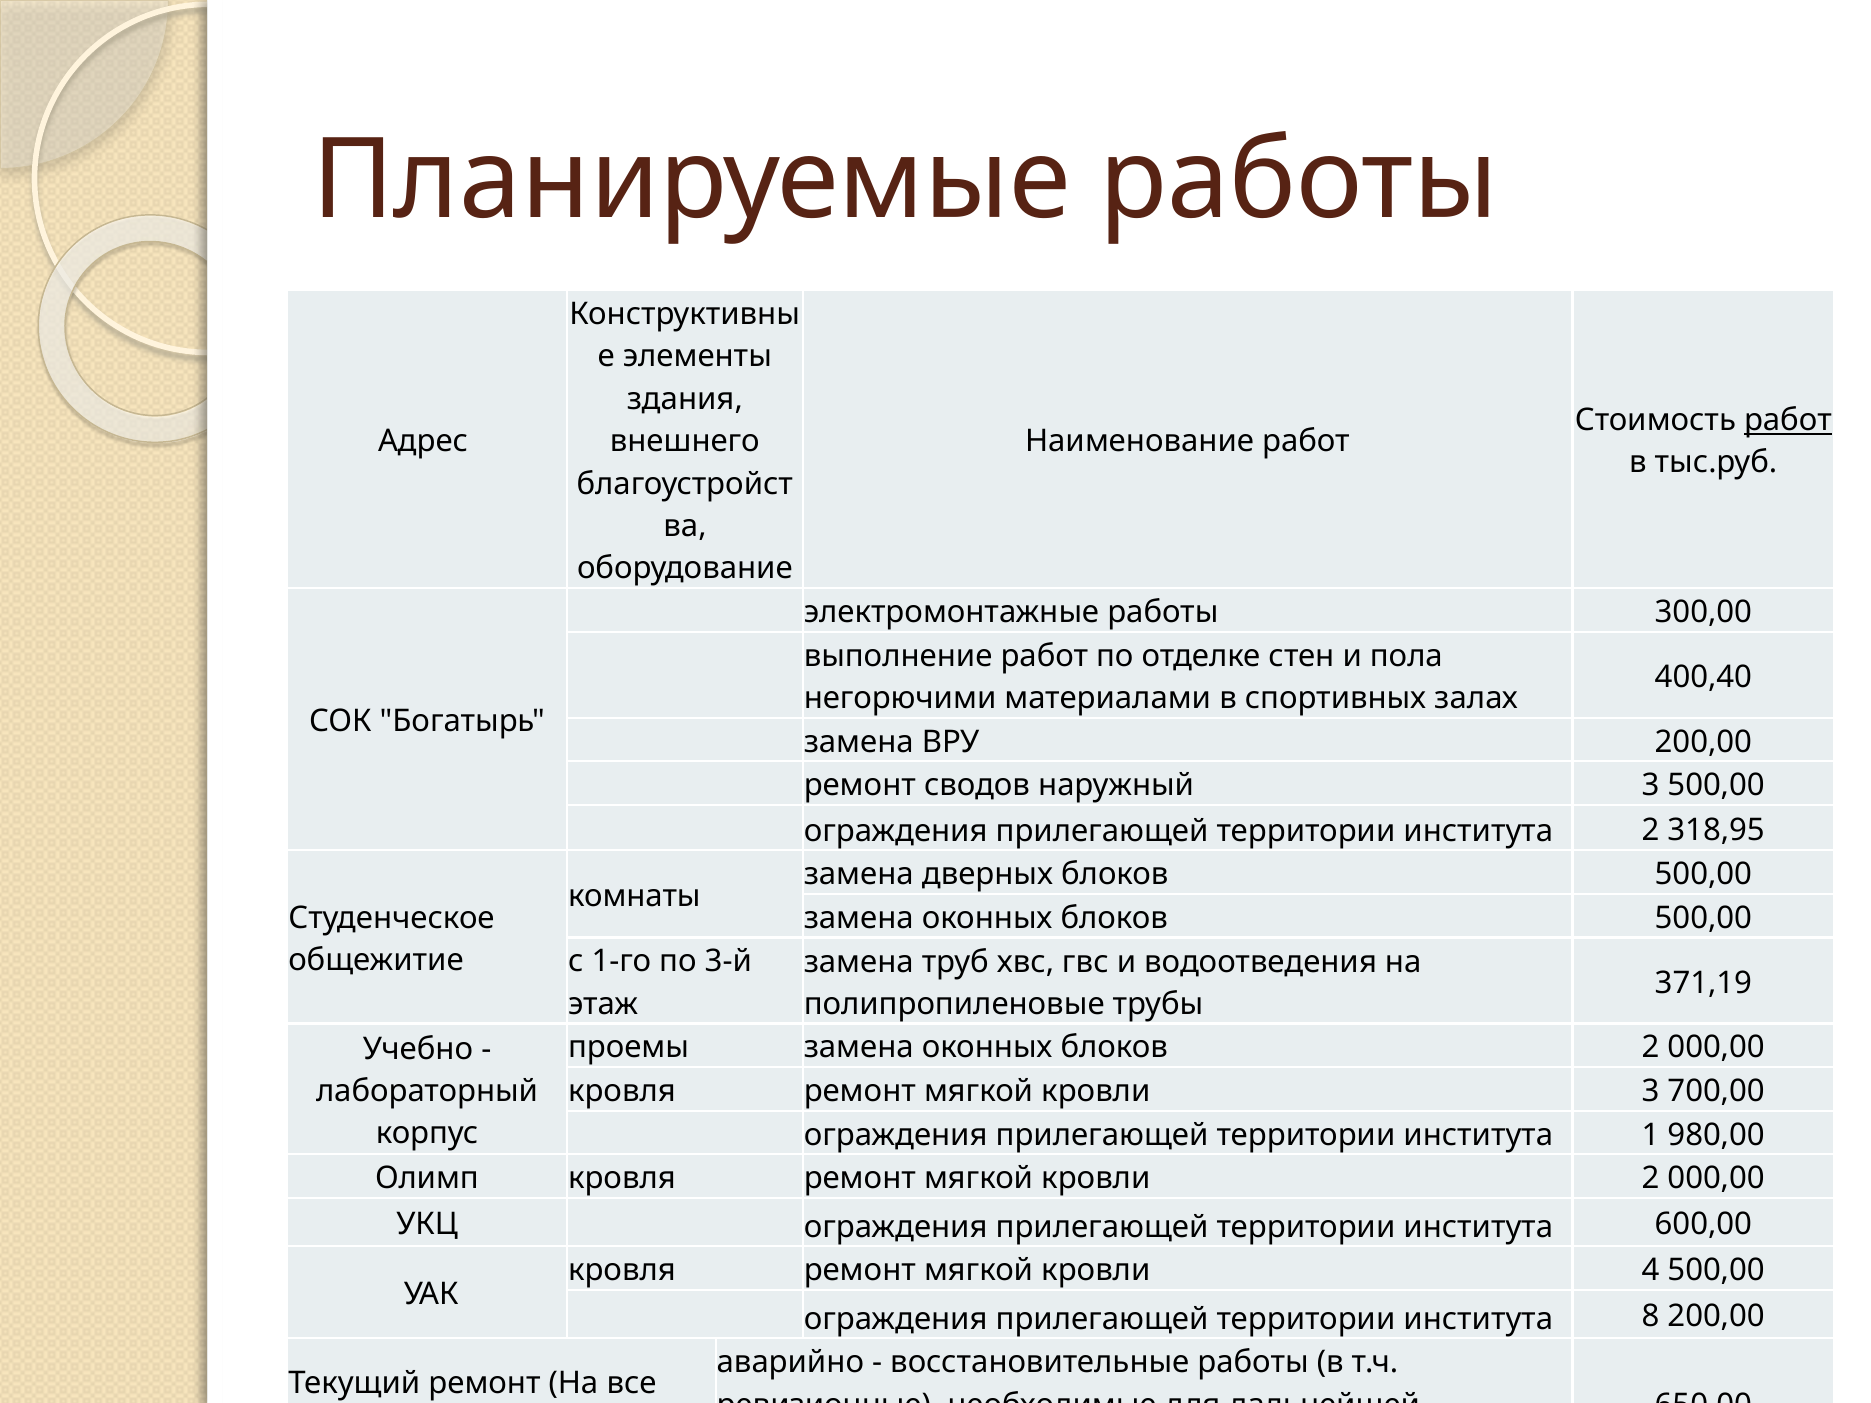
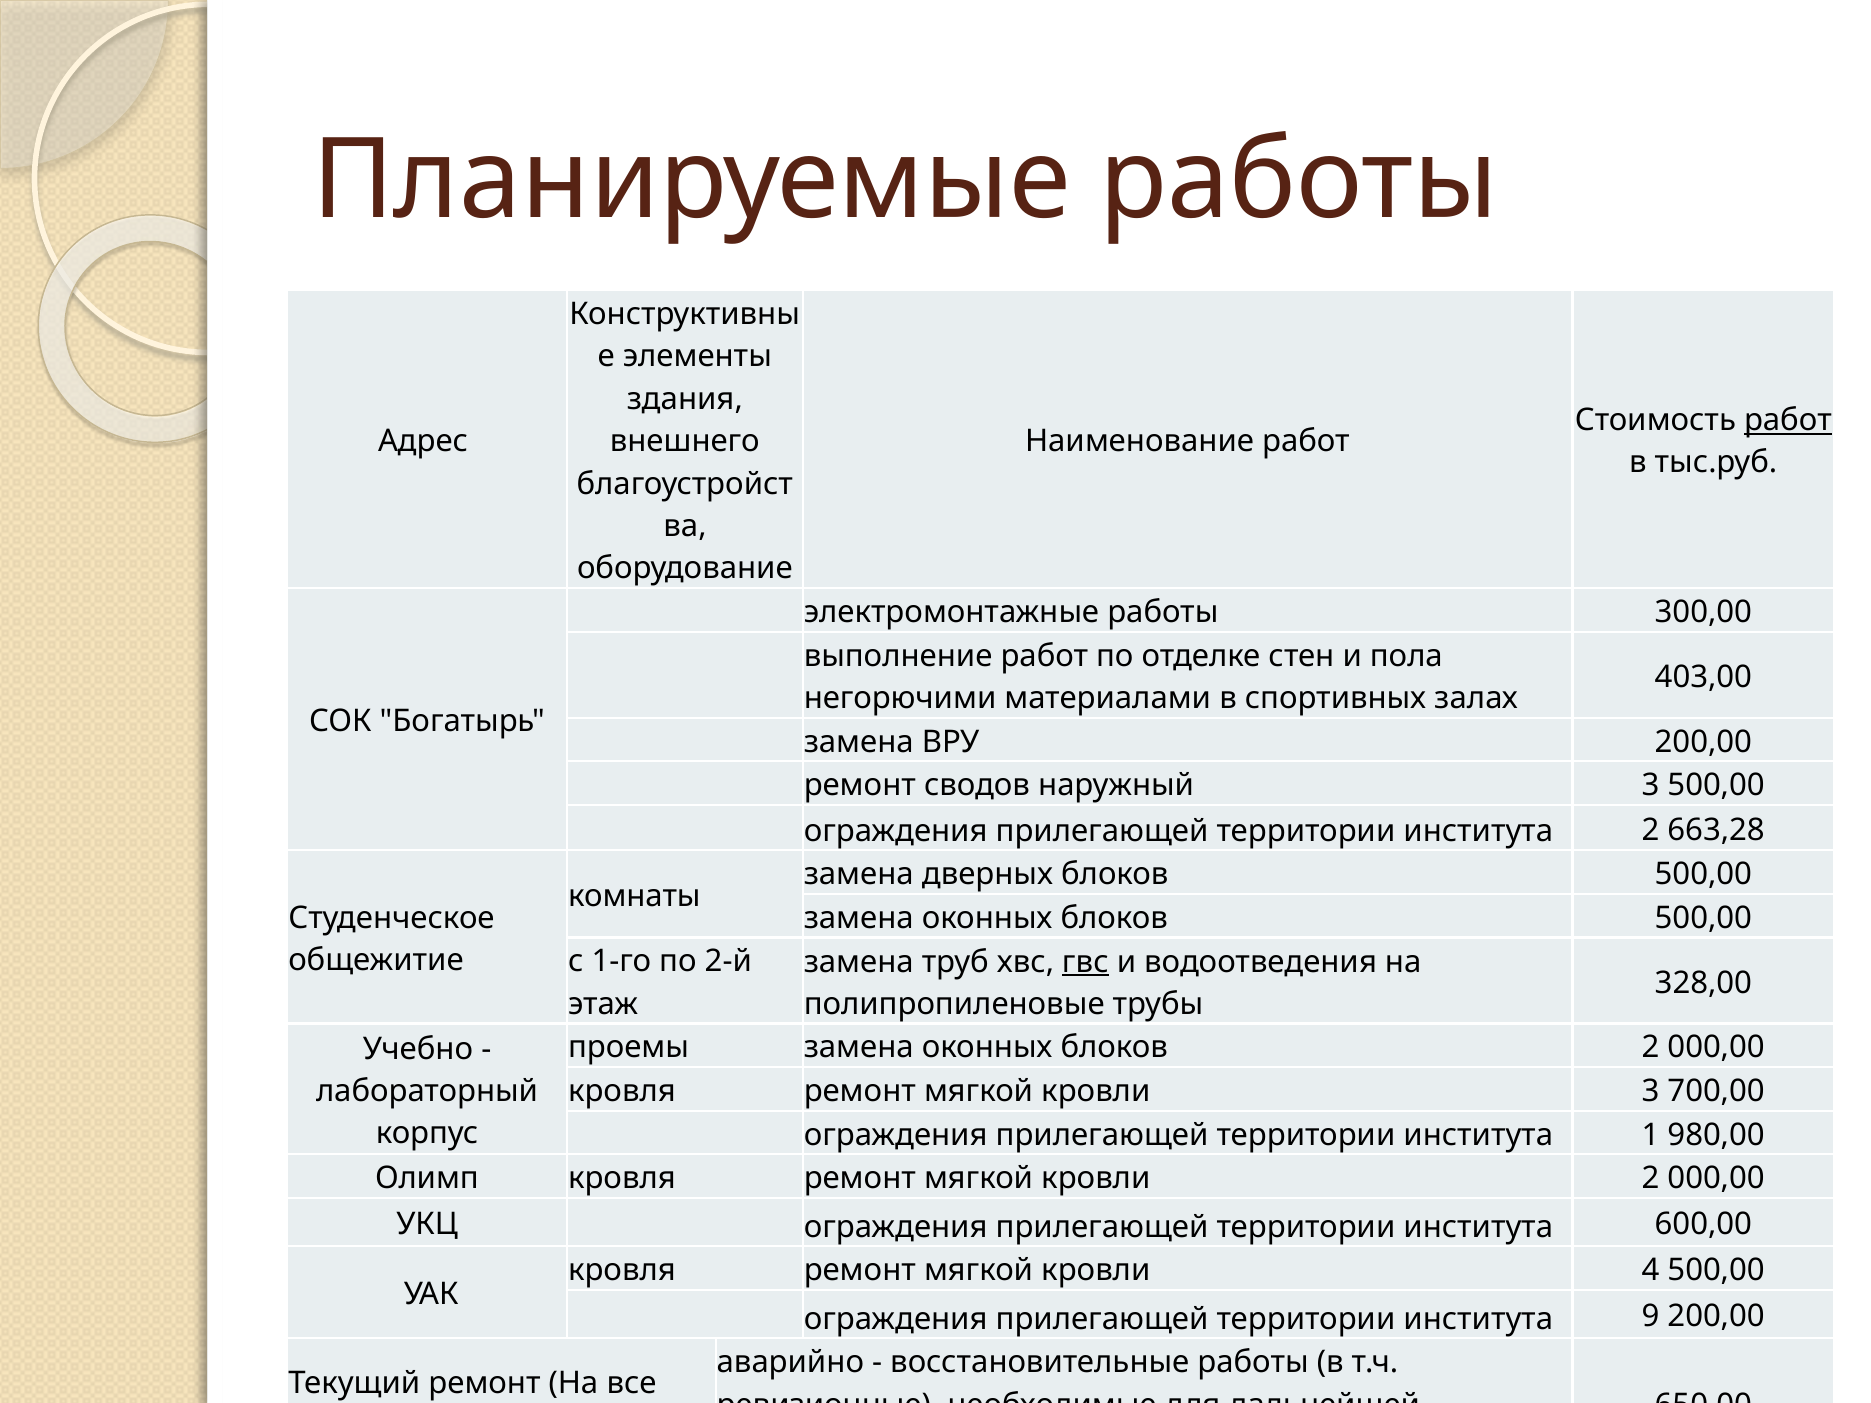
400,40: 400,40 -> 403,00
318,95: 318,95 -> 663,28
3-й: 3-й -> 2-й
гвс underline: none -> present
371,19: 371,19 -> 328,00
8: 8 -> 9
